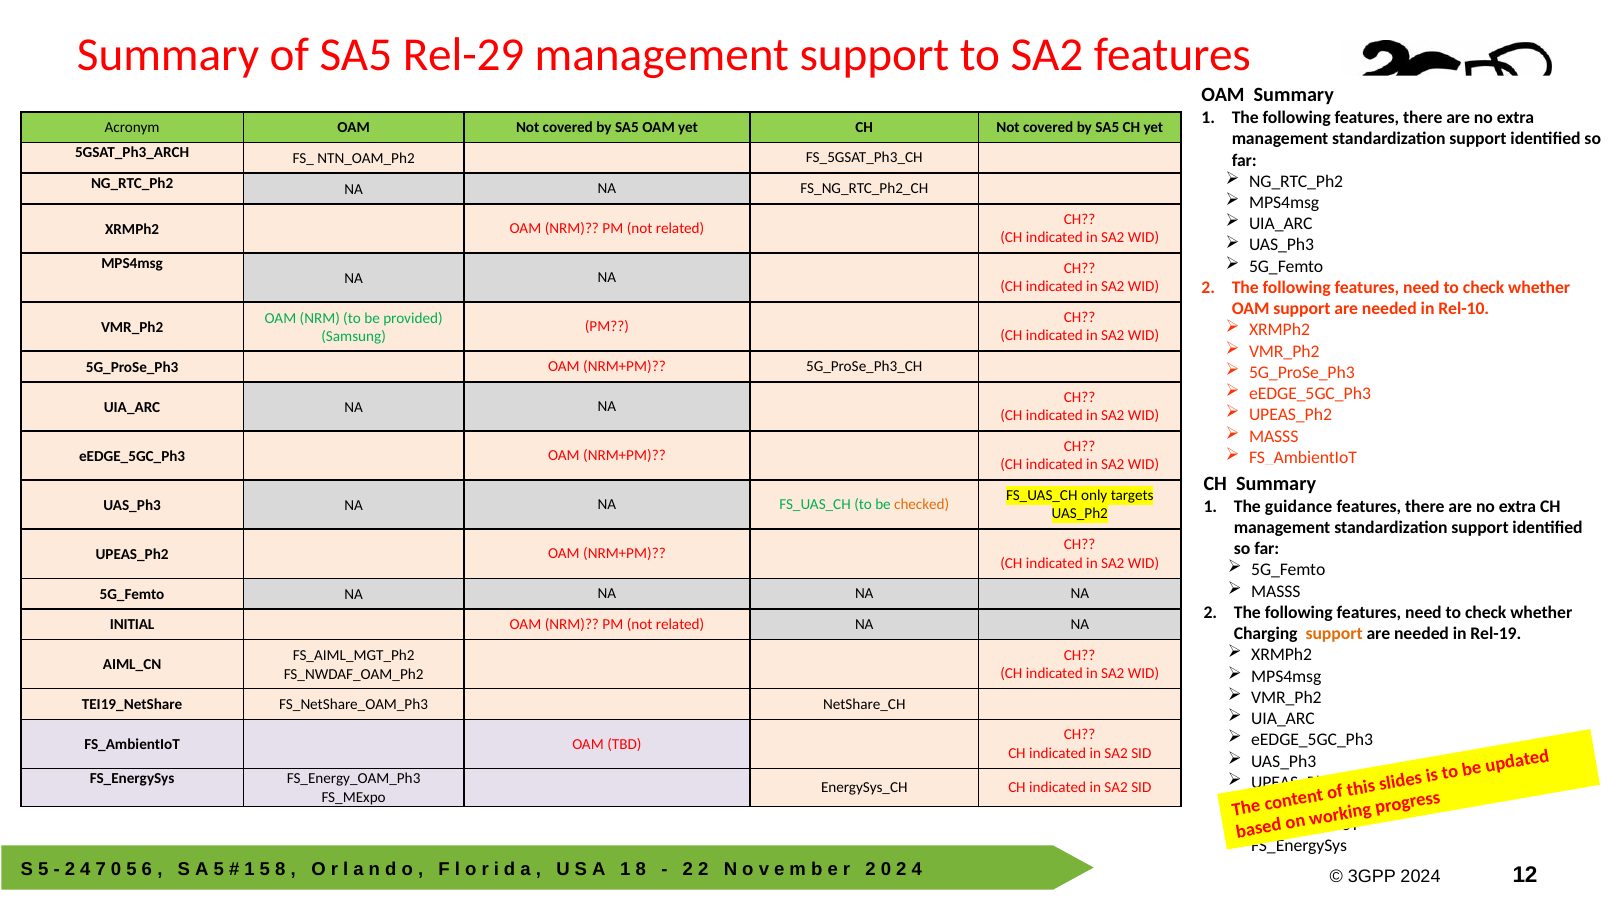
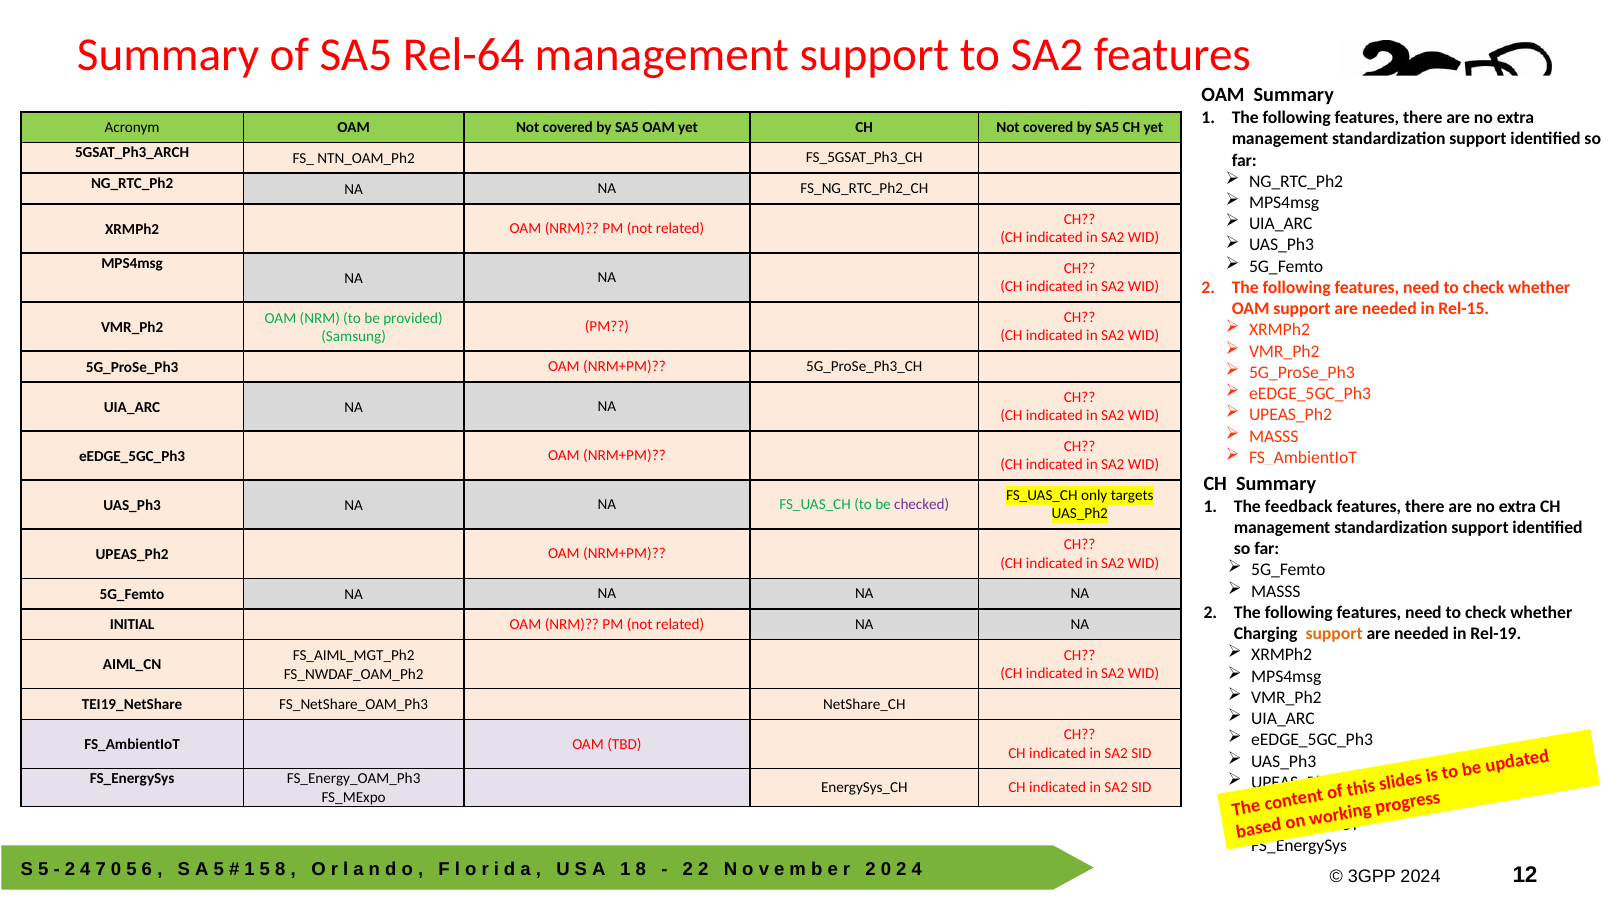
Rel-29: Rel-29 -> Rel-64
Rel-10: Rel-10 -> Rel-15
checked colour: orange -> purple
guidance: guidance -> feedback
